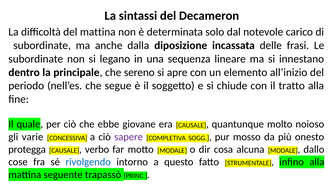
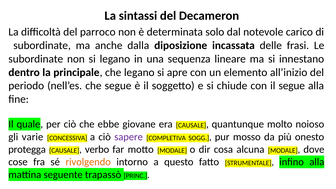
del mattina: mattina -> parroco
che sereno: sereno -> legano
il tratto: tratto -> segue
dallo: dallo -> dove
rivolgendo colour: blue -> orange
